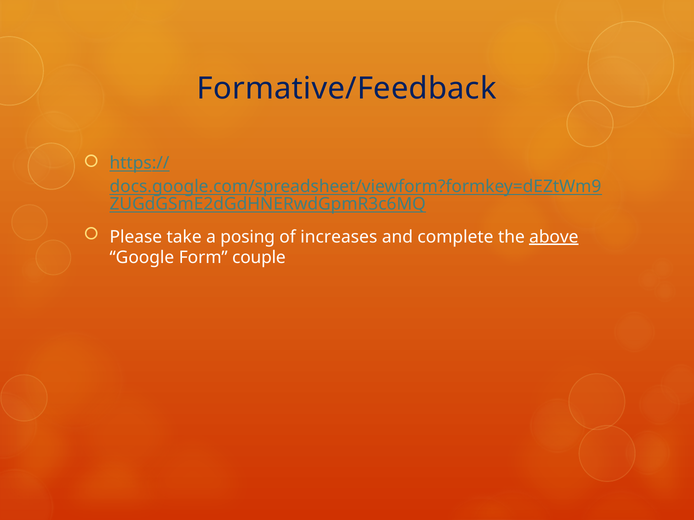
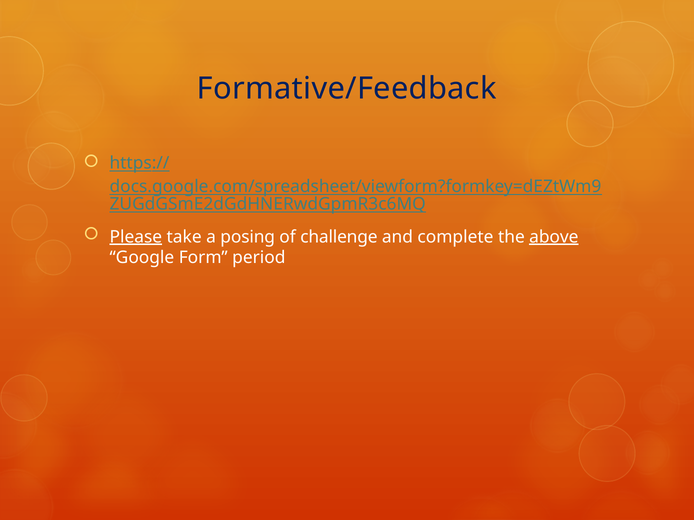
Please underline: none -> present
increases: increases -> challenge
couple: couple -> period
